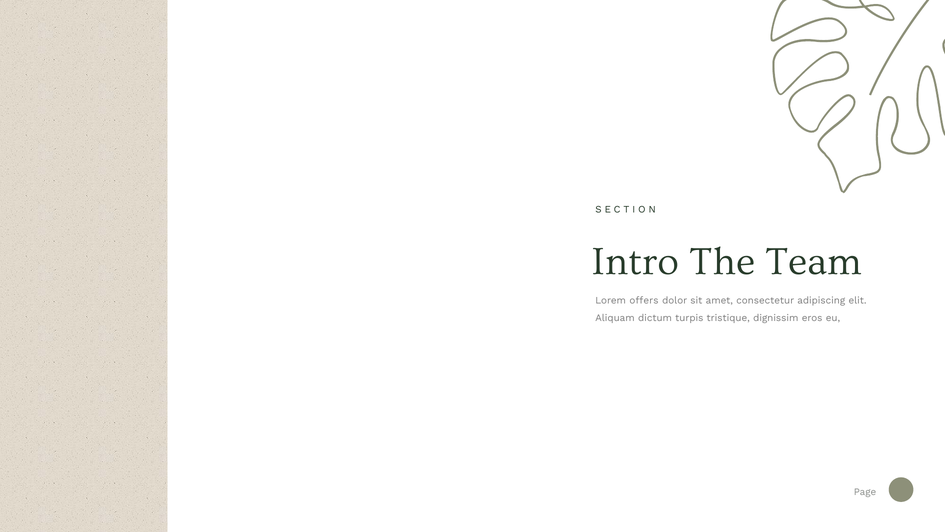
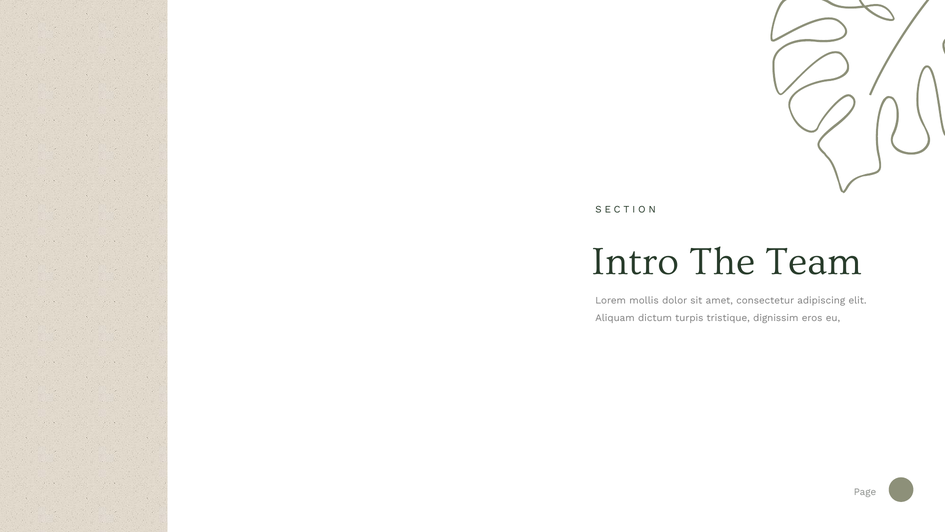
offers: offers -> mollis
